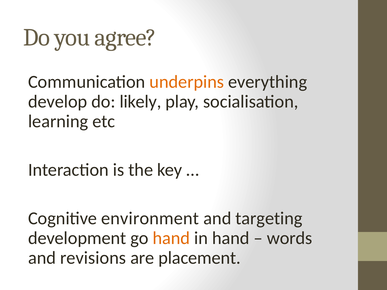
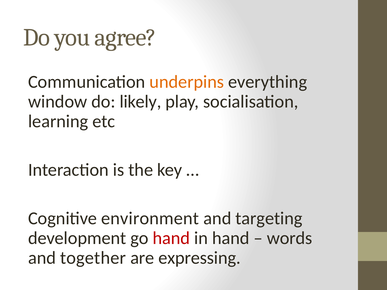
develop: develop -> window
hand at (171, 238) colour: orange -> red
revisions: revisions -> together
placement: placement -> expressing
